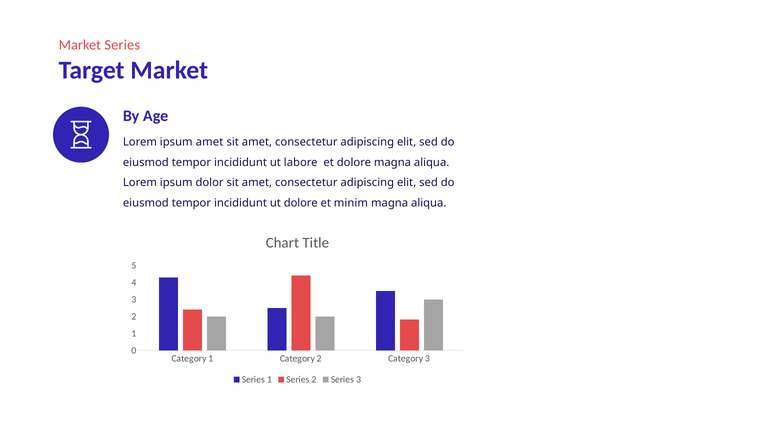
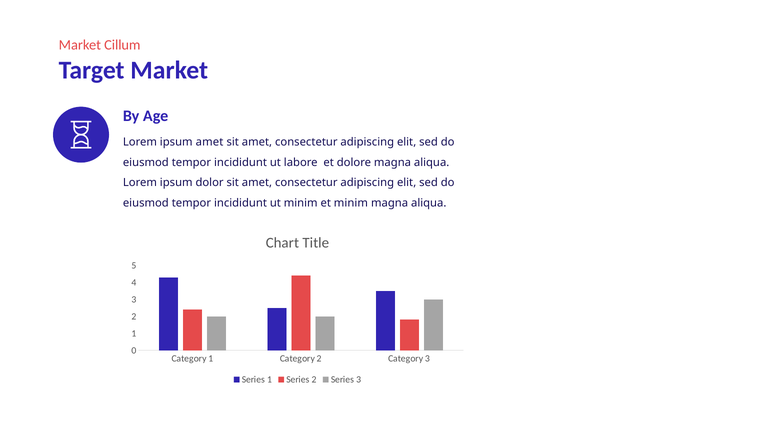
Market Series: Series -> Cillum
ut dolore: dolore -> minim
